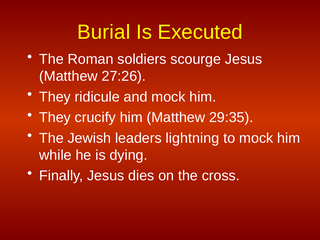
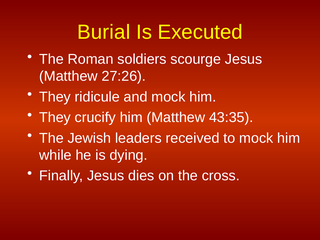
29:35: 29:35 -> 43:35
lightning: lightning -> received
